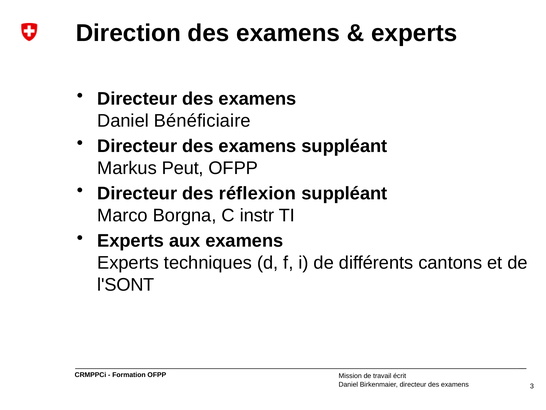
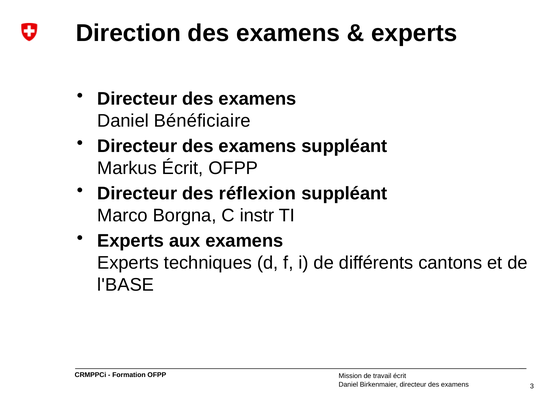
Markus Peut: Peut -> Écrit
l'SONT: l'SONT -> l'BASE
